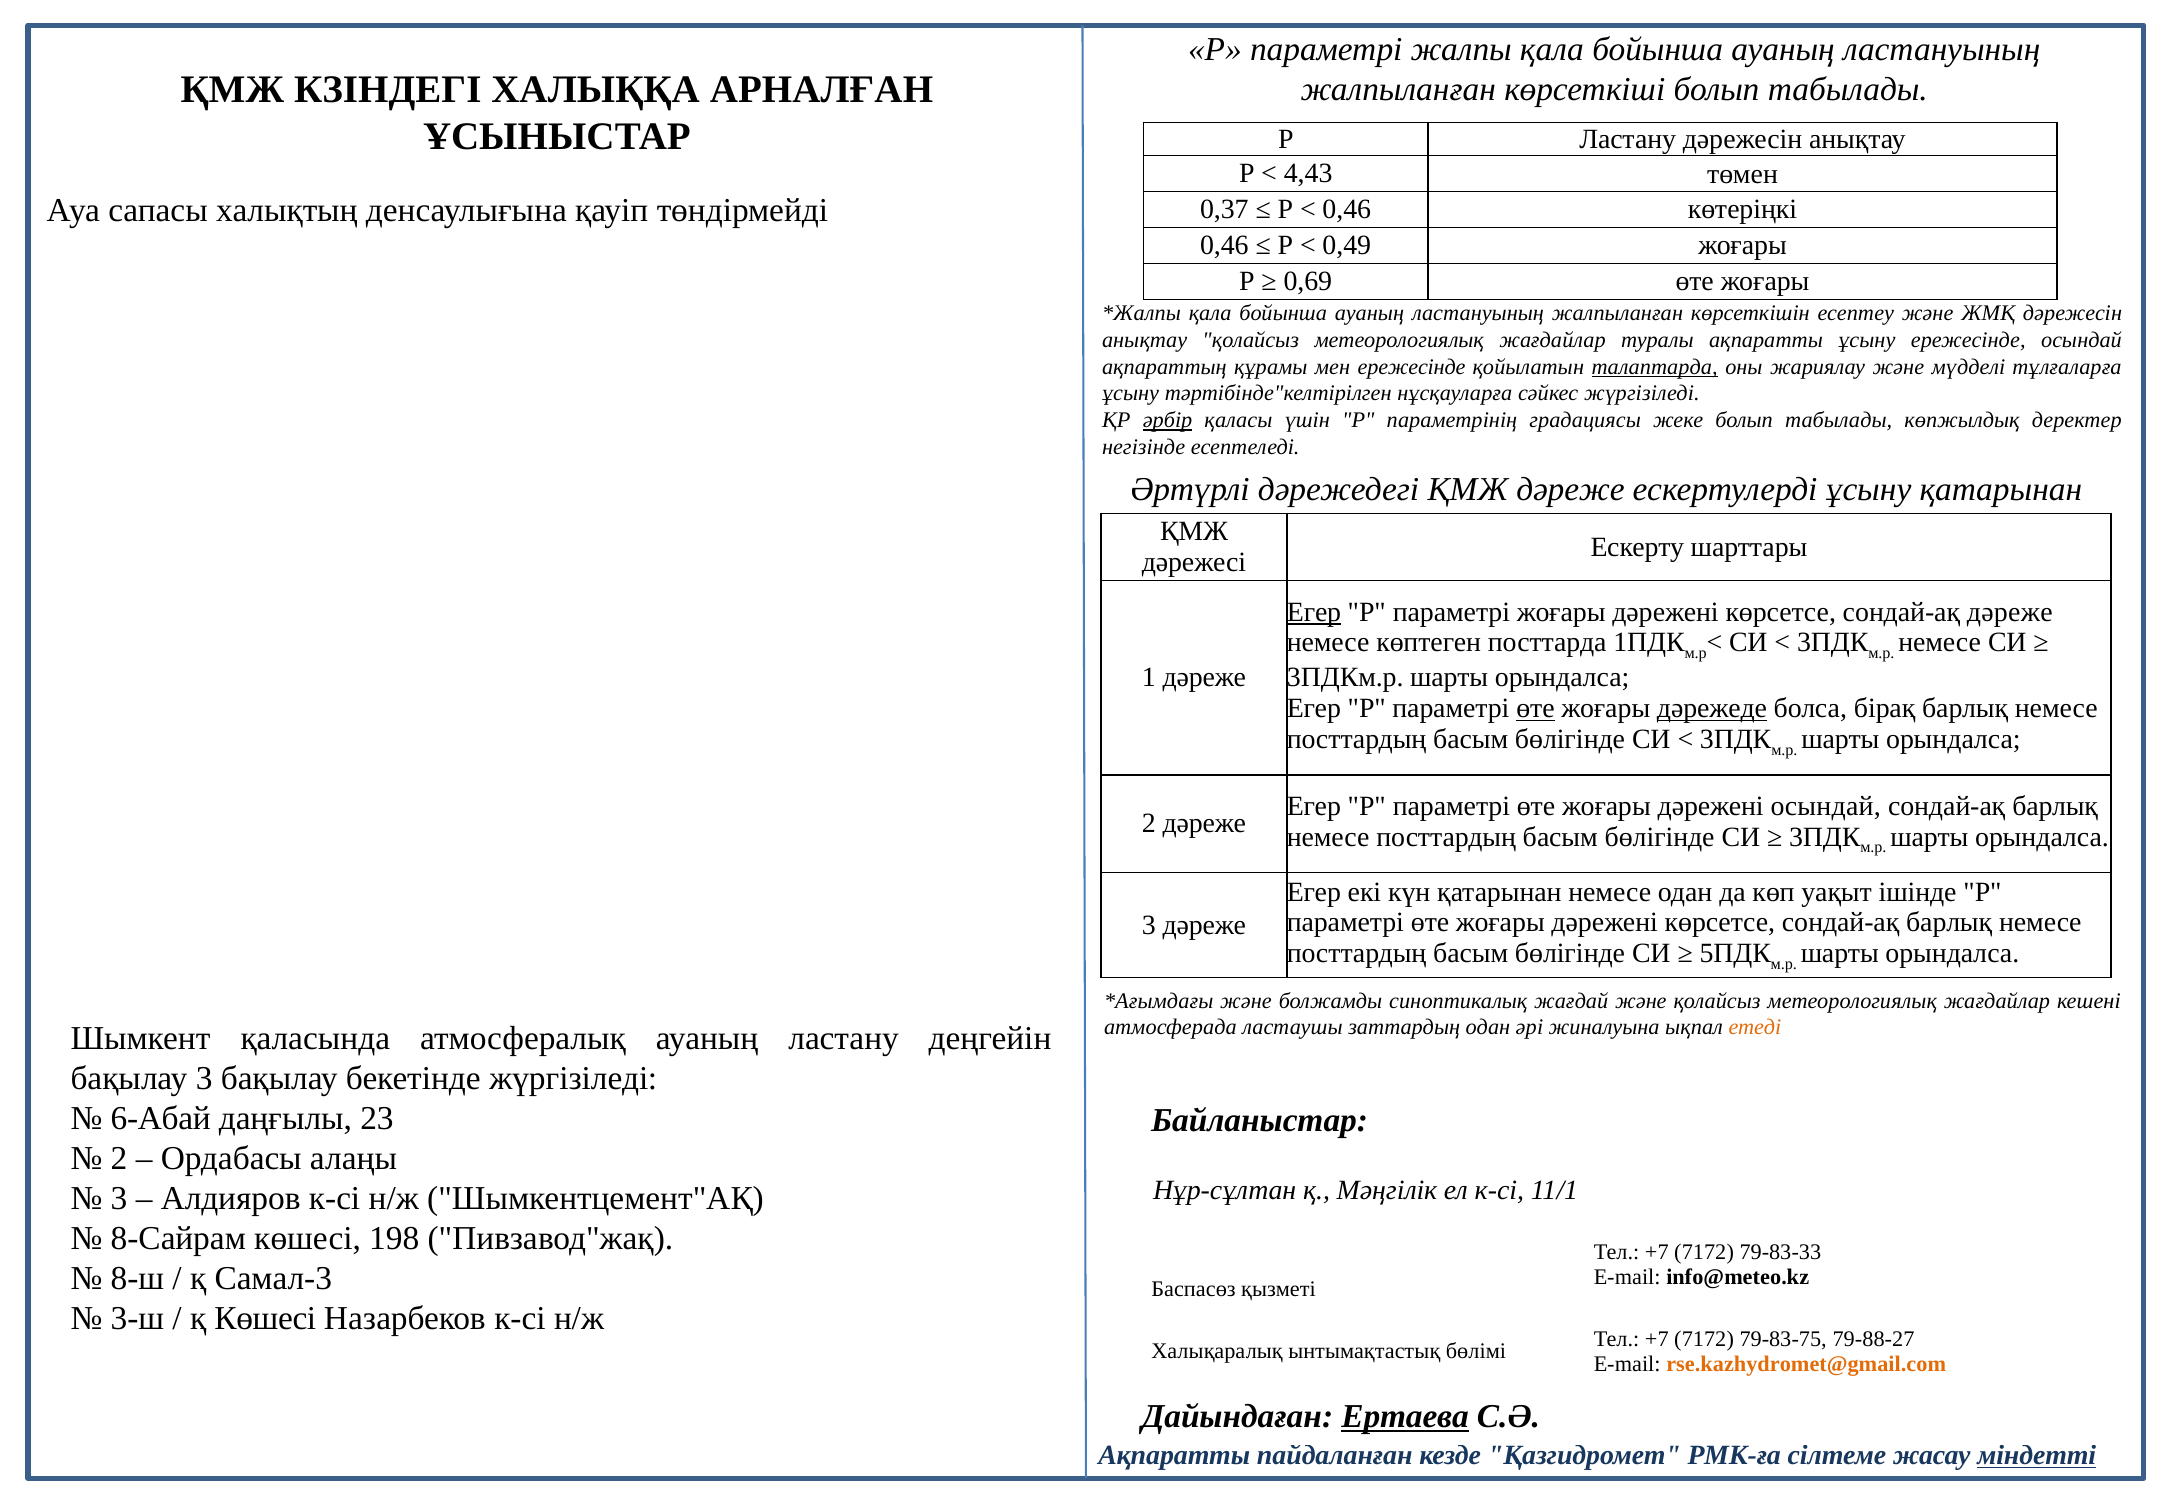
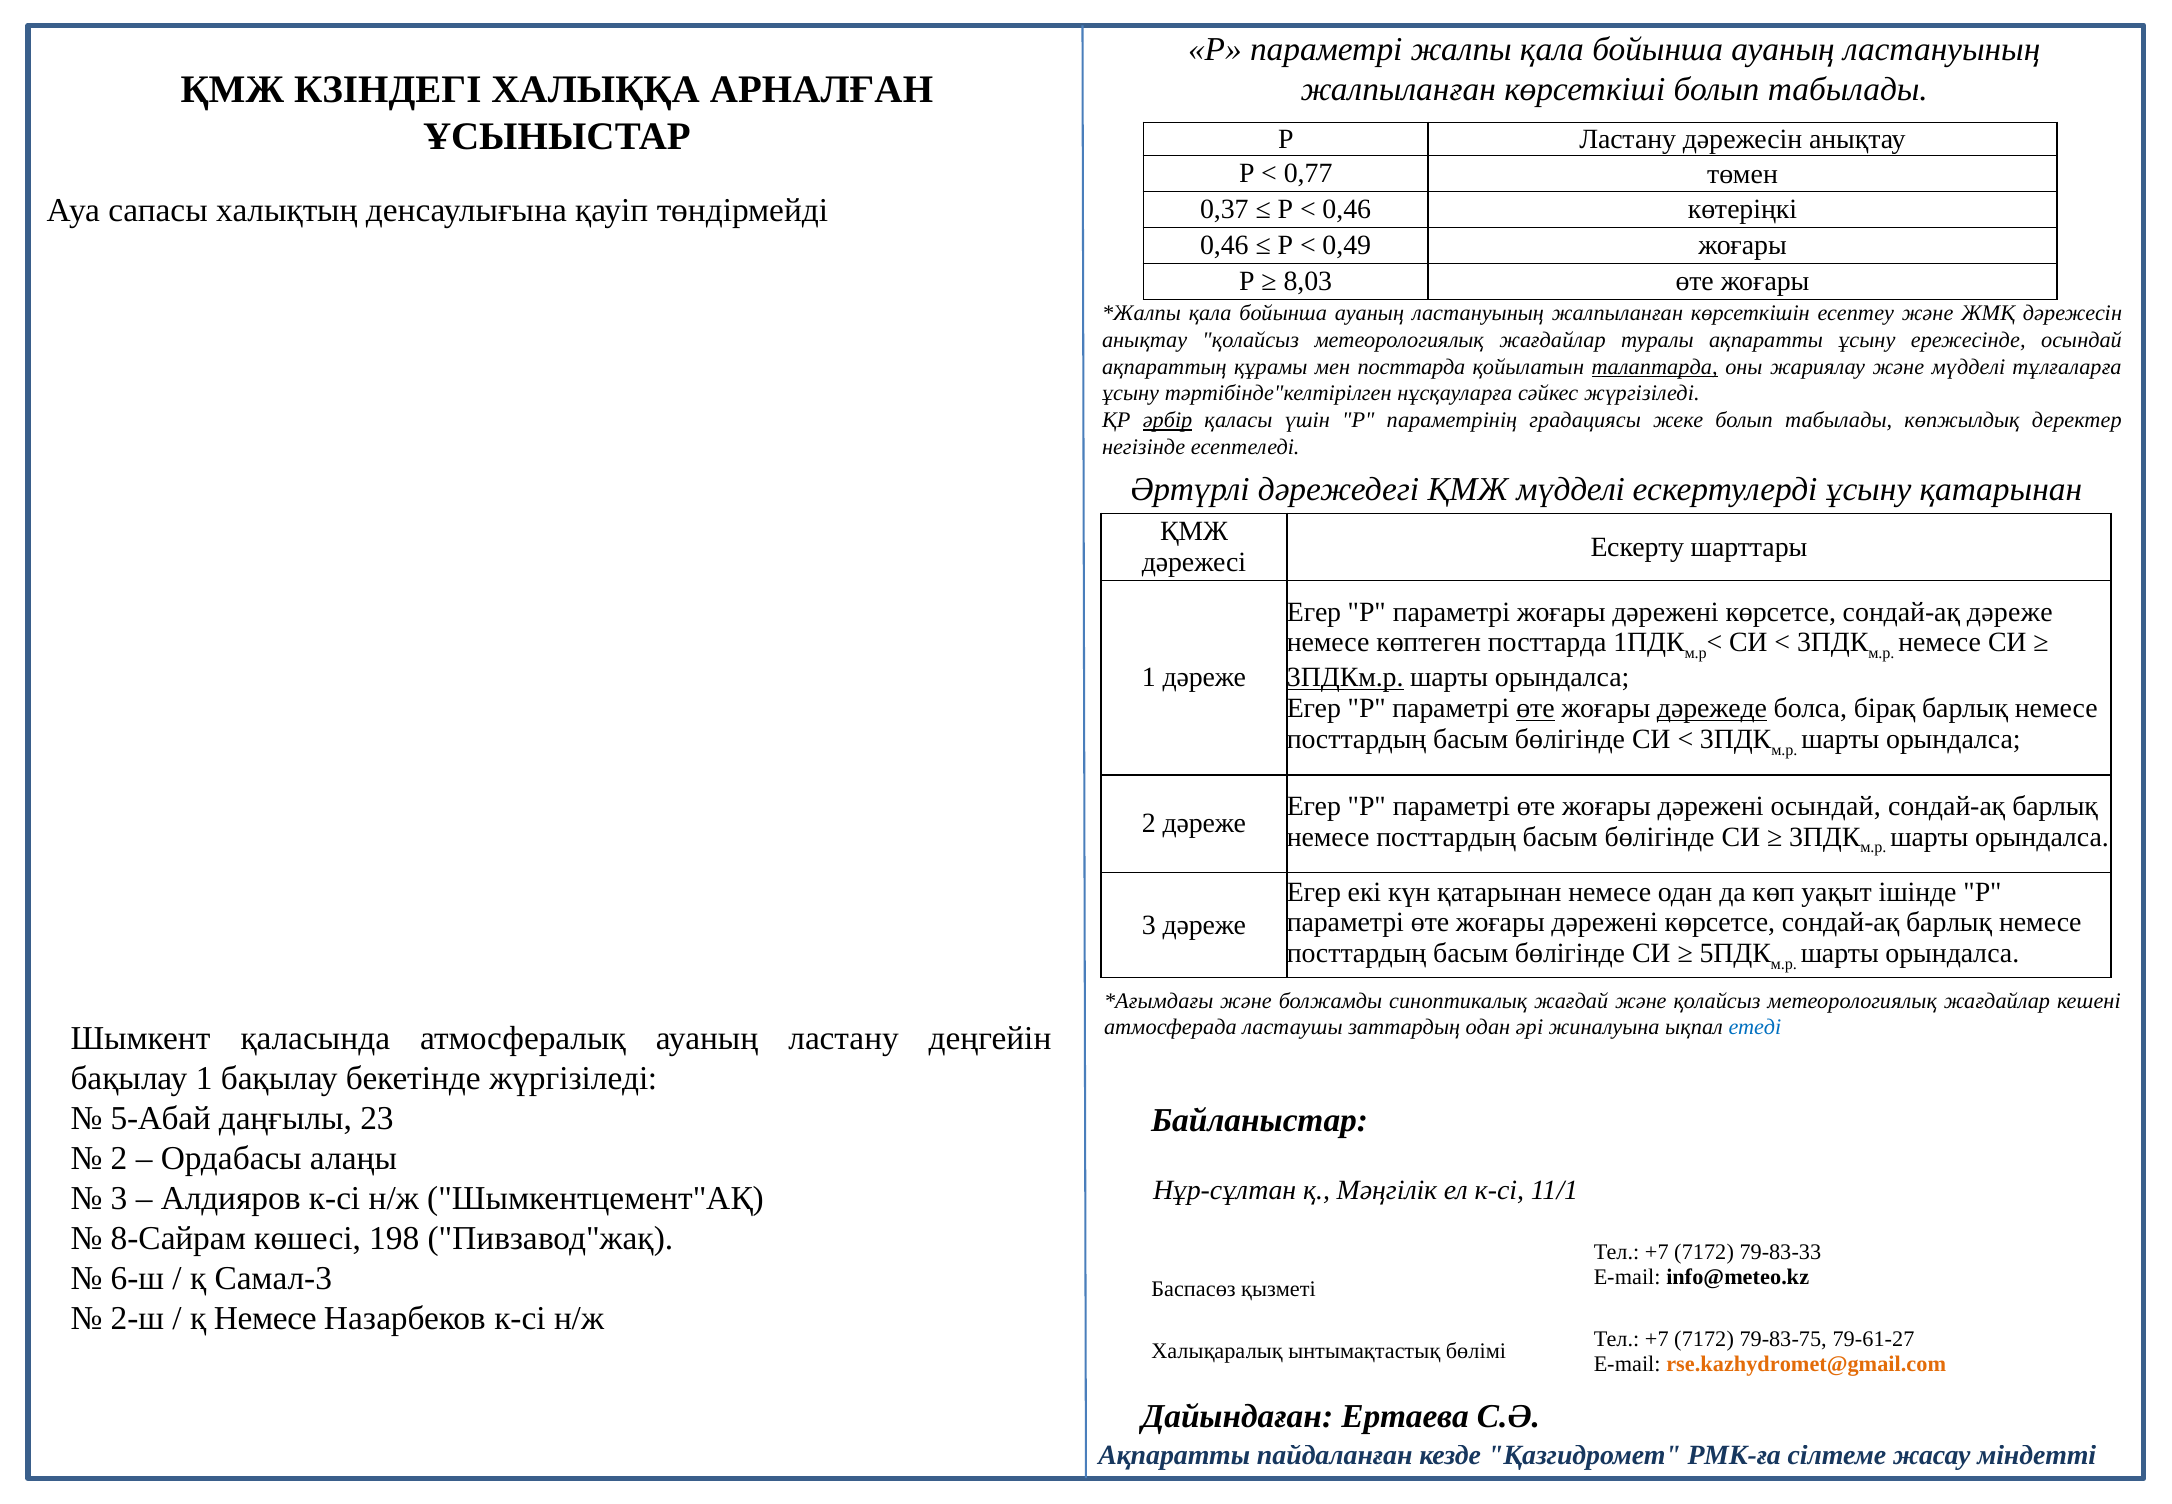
4,43: 4,43 -> 0,77
0,69: 0,69 -> 8,03
мен ережесінде: ережесінде -> посттарда
ҚМЖ дәреже: дәреже -> мүдделі
Егер at (1314, 612) underline: present -> none
3ПДКм.р underline: none -> present
етеді colour: orange -> blue
бақылау 3: 3 -> 1
6-Абай: 6-Абай -> 5-Абай
8-ш: 8-ш -> 6-ш
3-ш: 3-ш -> 2-ш
қ Көшесі: Көшесі -> Немесе
79-88-27: 79-88-27 -> 79-61-27
Ертаева underline: present -> none
міндетті underline: present -> none
